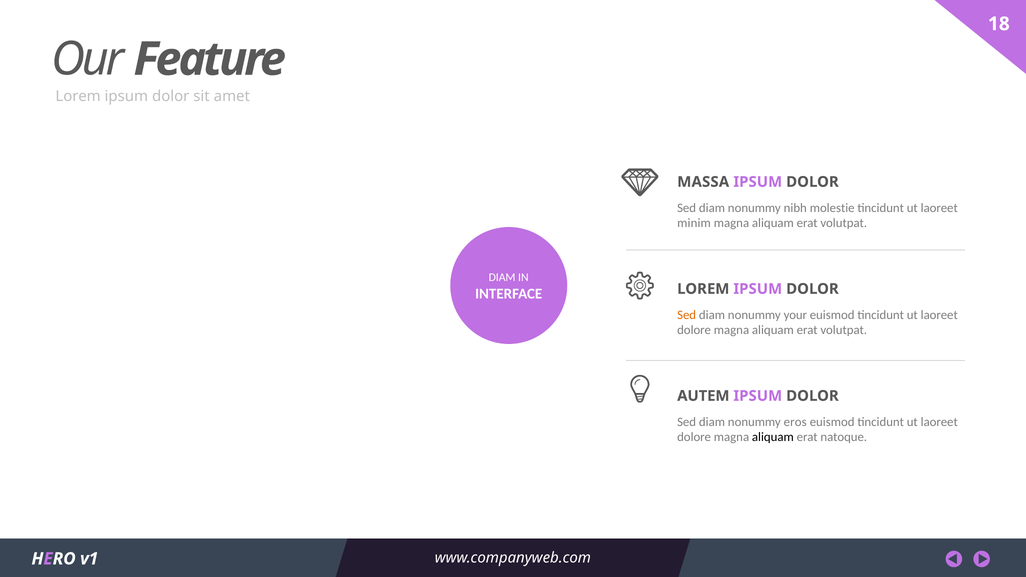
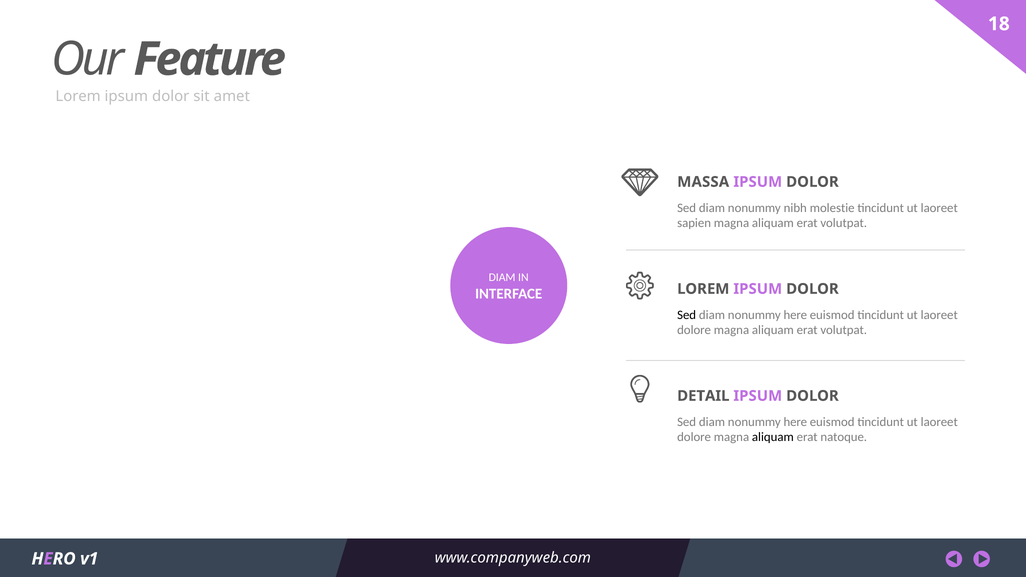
minim: minim -> sapien
Sed at (687, 315) colour: orange -> black
your at (795, 315): your -> here
AUTEM: AUTEM -> DETAIL
eros at (795, 422): eros -> here
